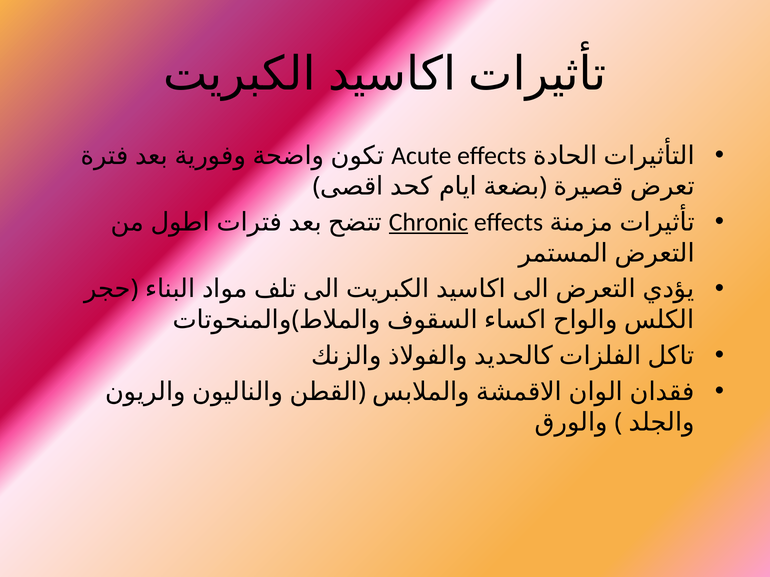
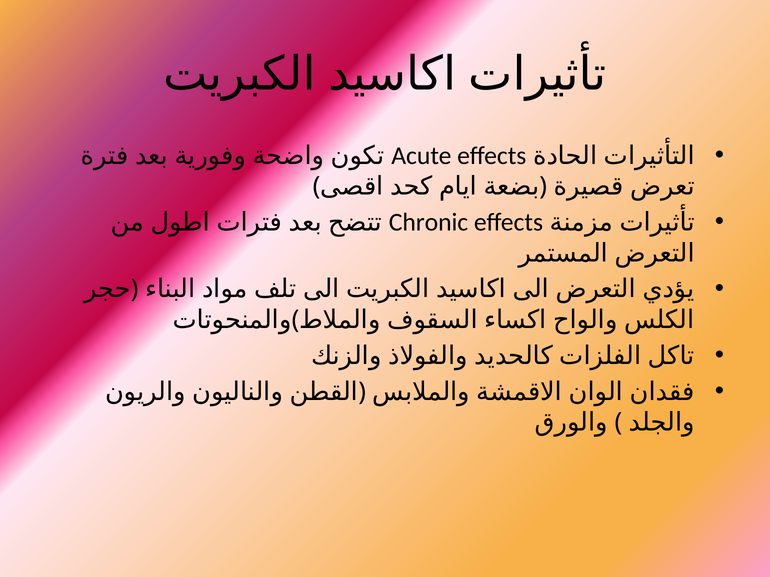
Chronic underline: present -> none
